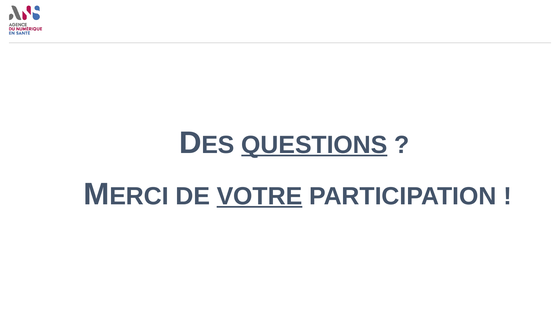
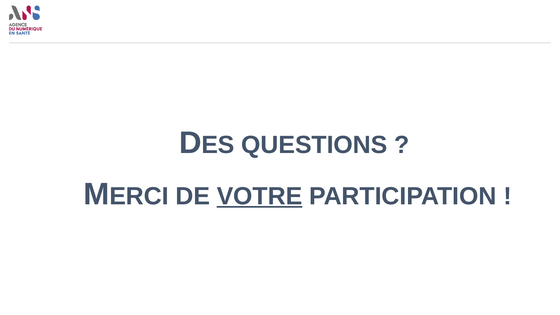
QUESTIONS underline: present -> none
